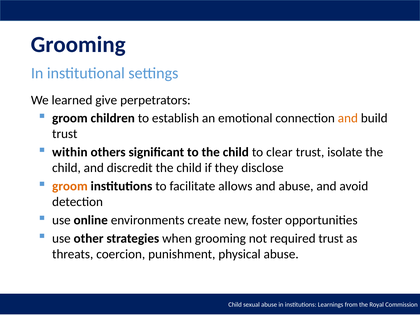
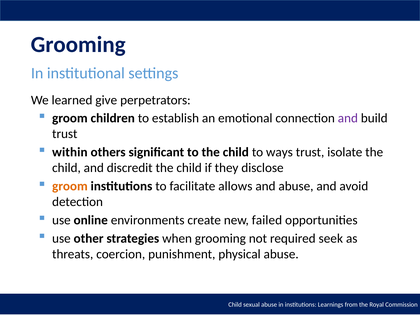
and at (348, 118) colour: orange -> purple
clear: clear -> ways
foster: foster -> failed
required trust: trust -> seek
